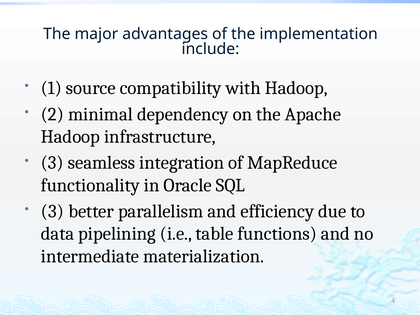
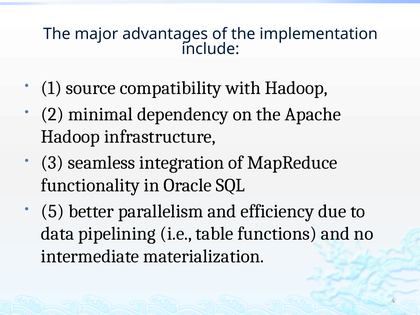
3 at (53, 211): 3 -> 5
